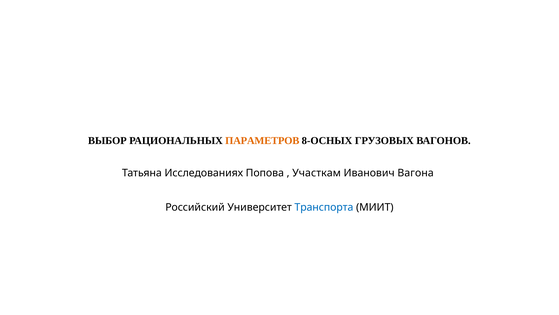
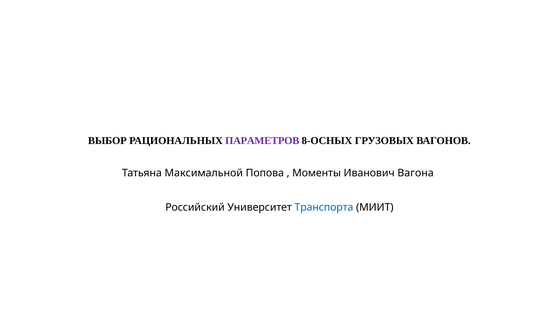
ПАРАМЕТРОВ colour: orange -> purple
Исследованиях: Исследованиях -> Максимальной
Участкам: Участкам -> Моменты
